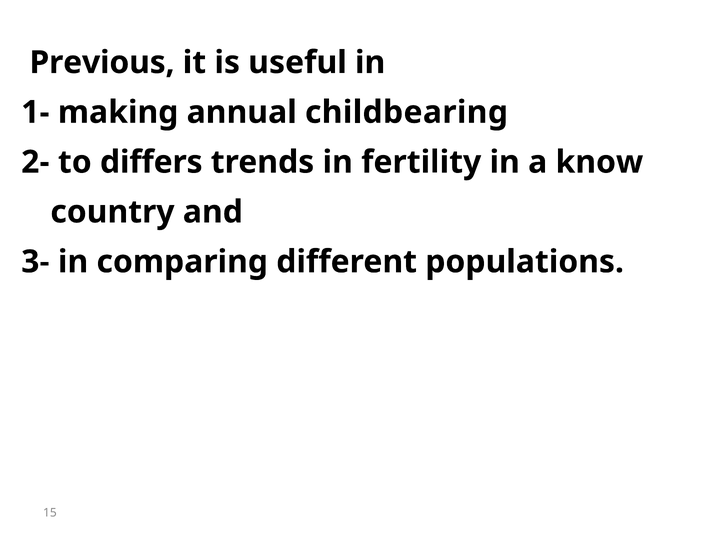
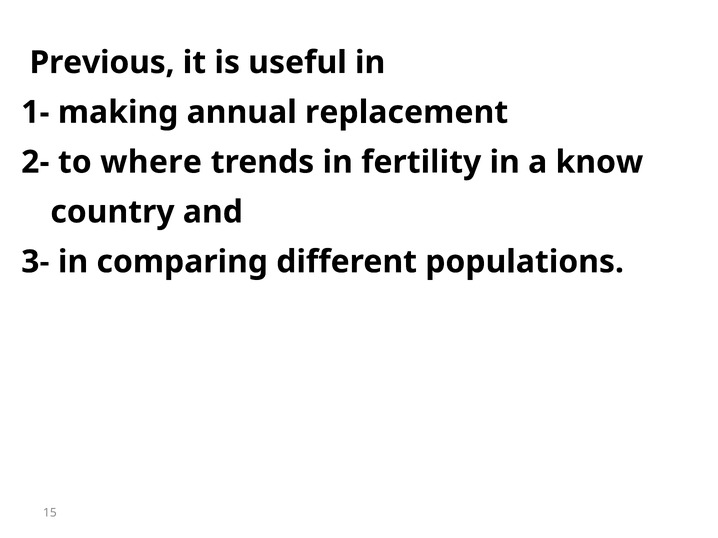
childbearing: childbearing -> replacement
differs: differs -> where
